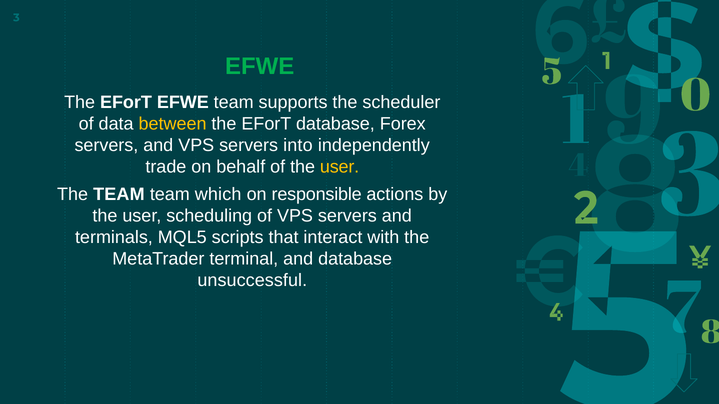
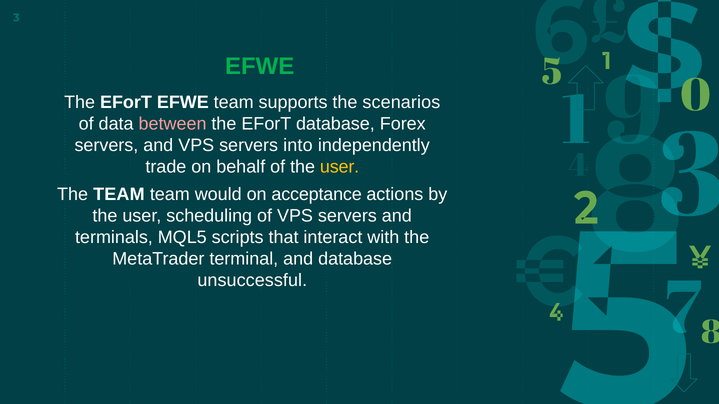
scheduler: scheduler -> scenarios
between colour: yellow -> pink
which: which -> would
responsible: responsible -> acceptance
